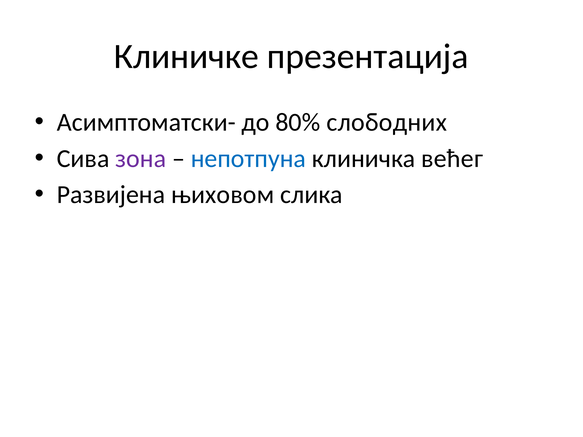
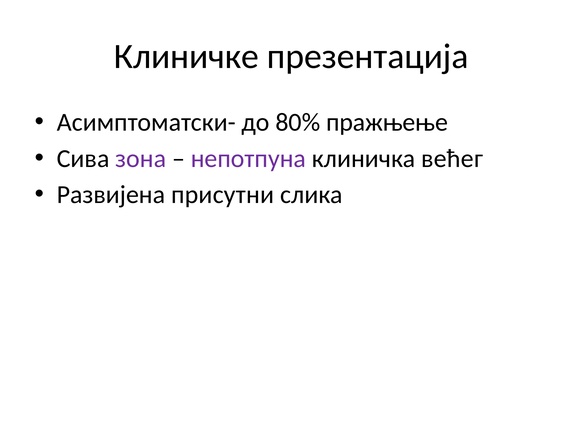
слободних: слободних -> пражњење
непотпуна colour: blue -> purple
њиховом: њиховом -> присутни
